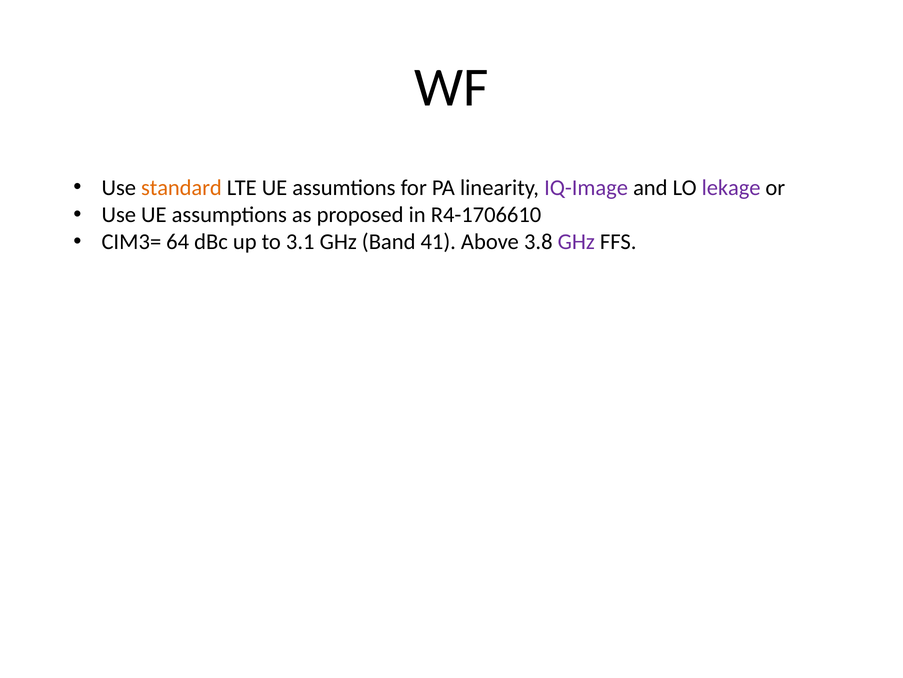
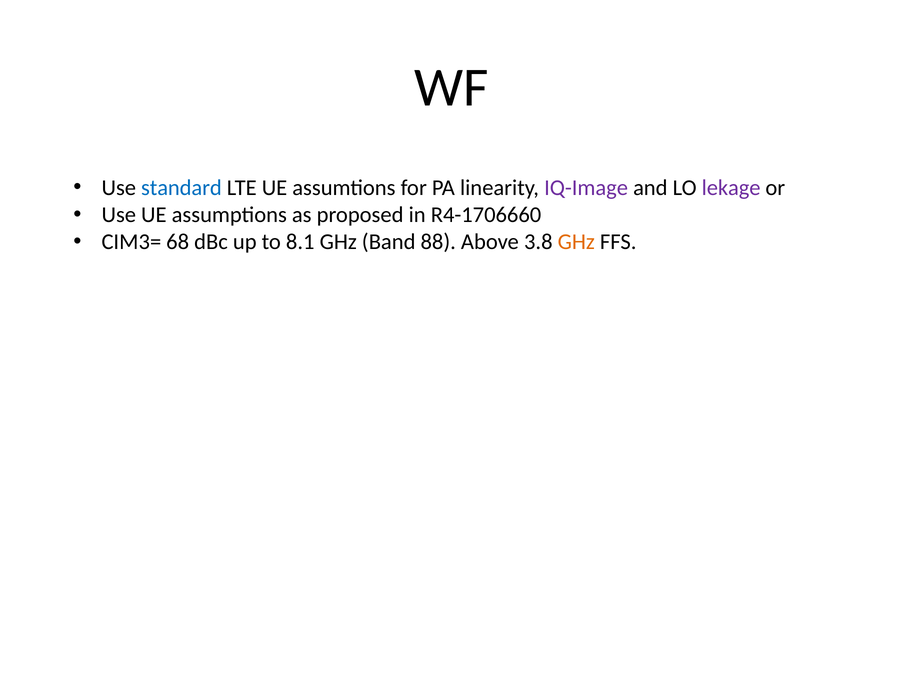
standard colour: orange -> blue
R4-1706610: R4-1706610 -> R4-1706660
64: 64 -> 68
3.1: 3.1 -> 8.1
41: 41 -> 88
GHz at (576, 242) colour: purple -> orange
